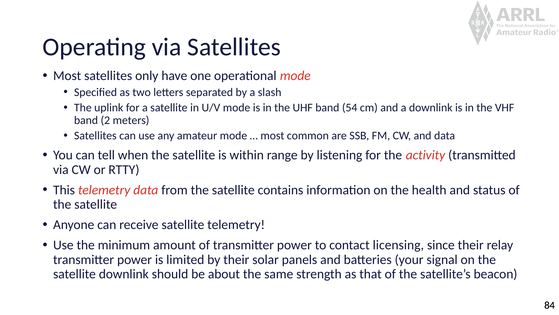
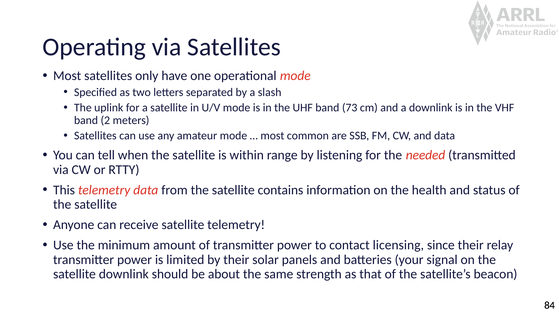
54: 54 -> 73
activity: activity -> needed
